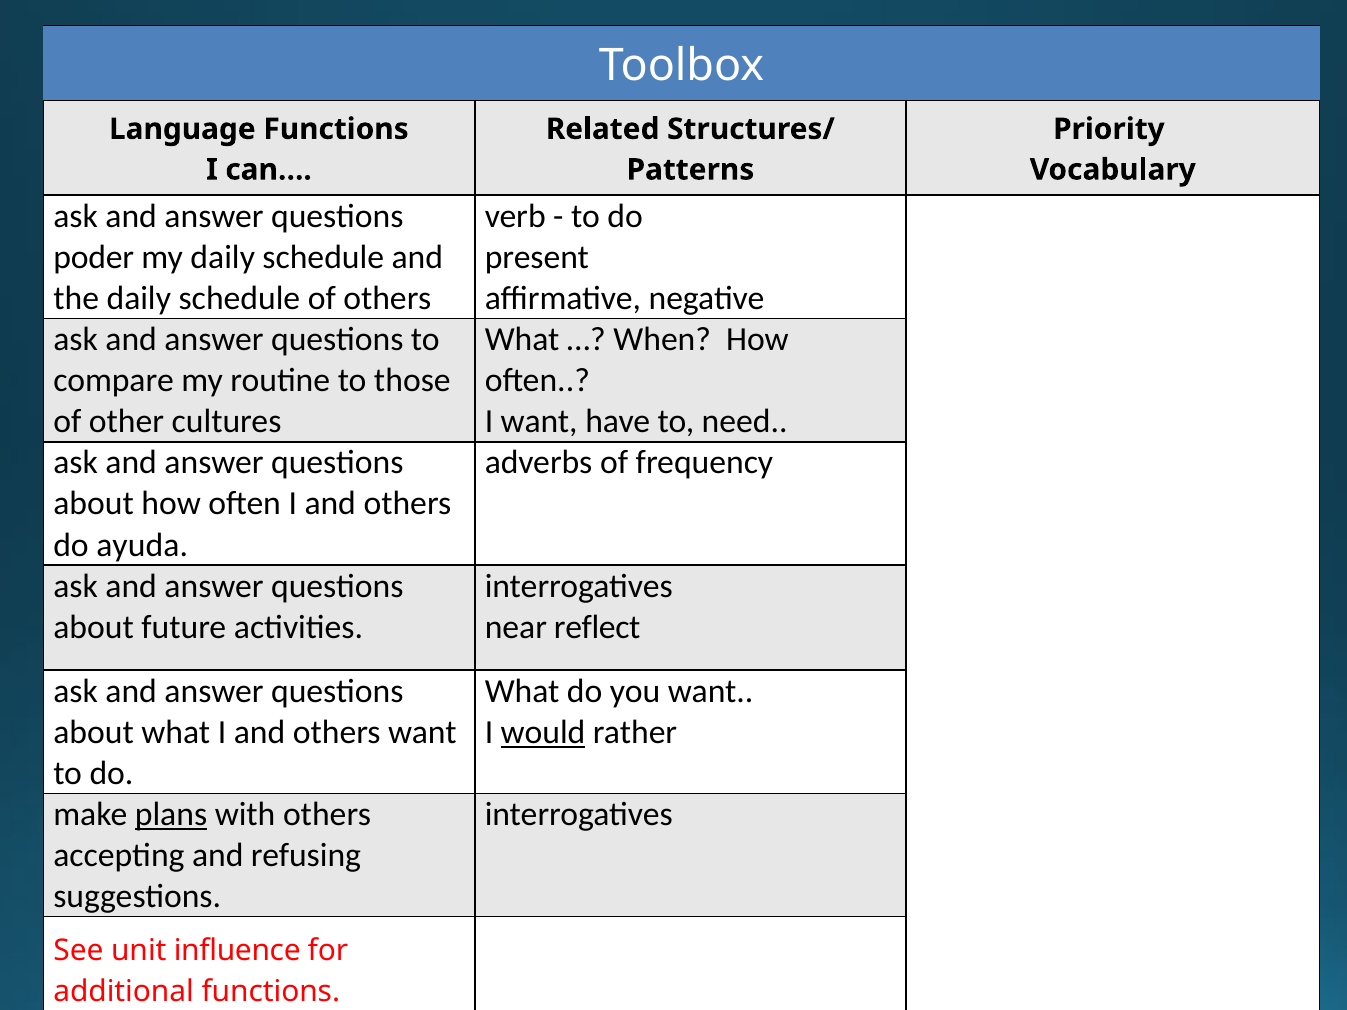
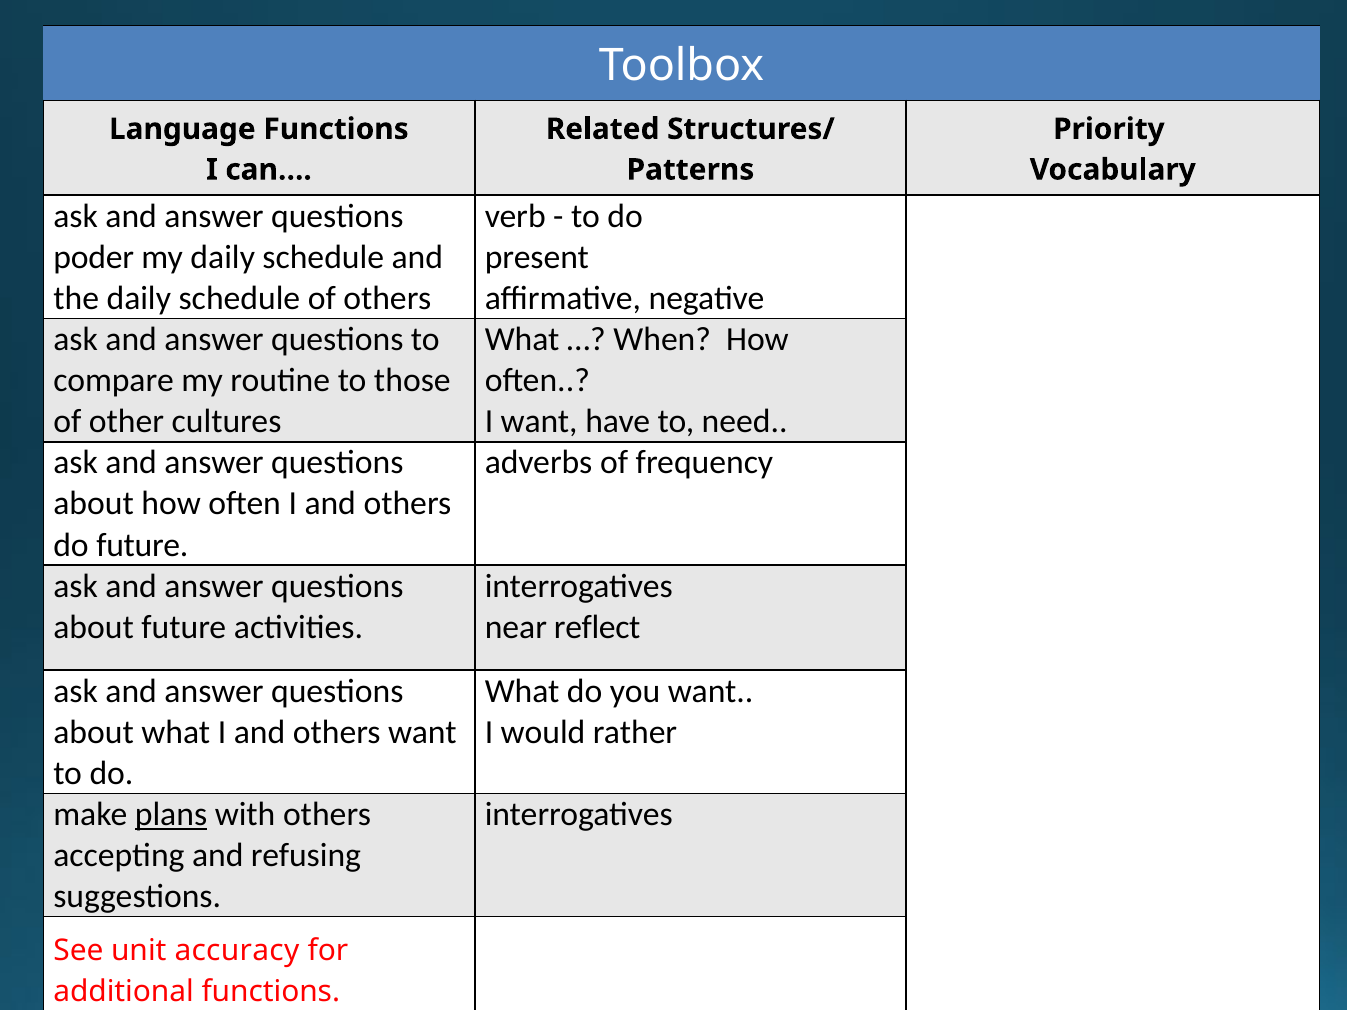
do ayuda: ayuda -> future
would underline: present -> none
influence: influence -> accuracy
